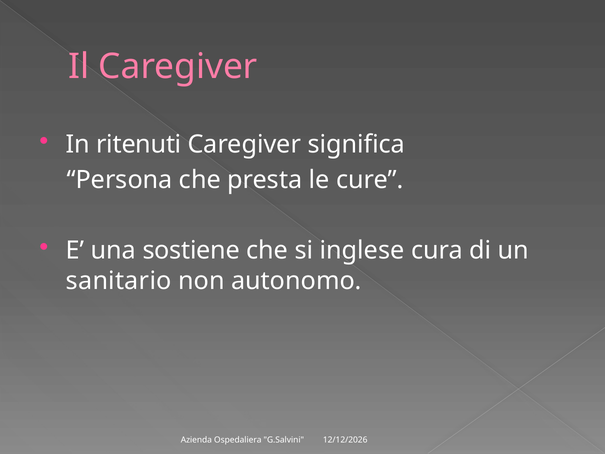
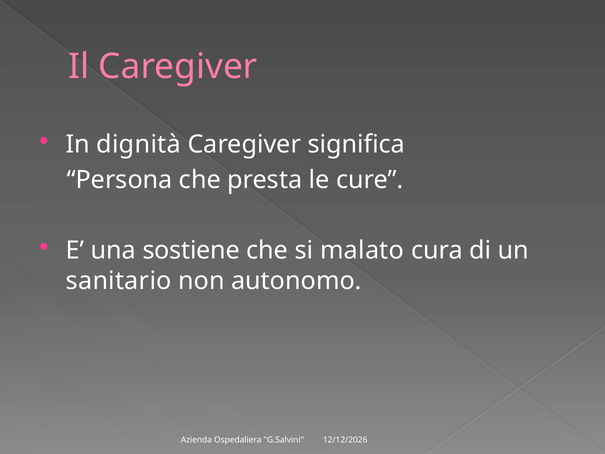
ritenuti: ritenuti -> dignità
inglese: inglese -> malato
